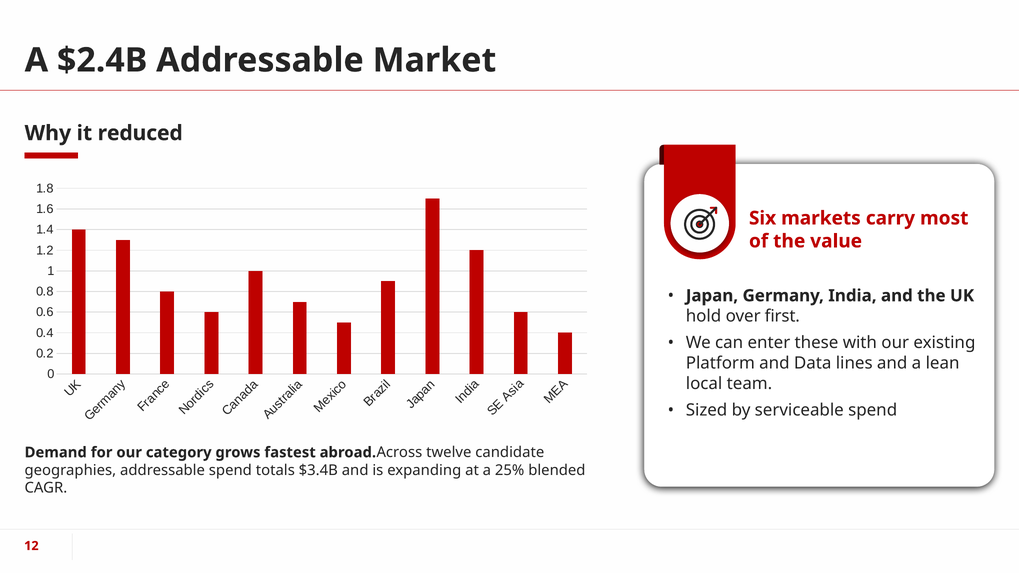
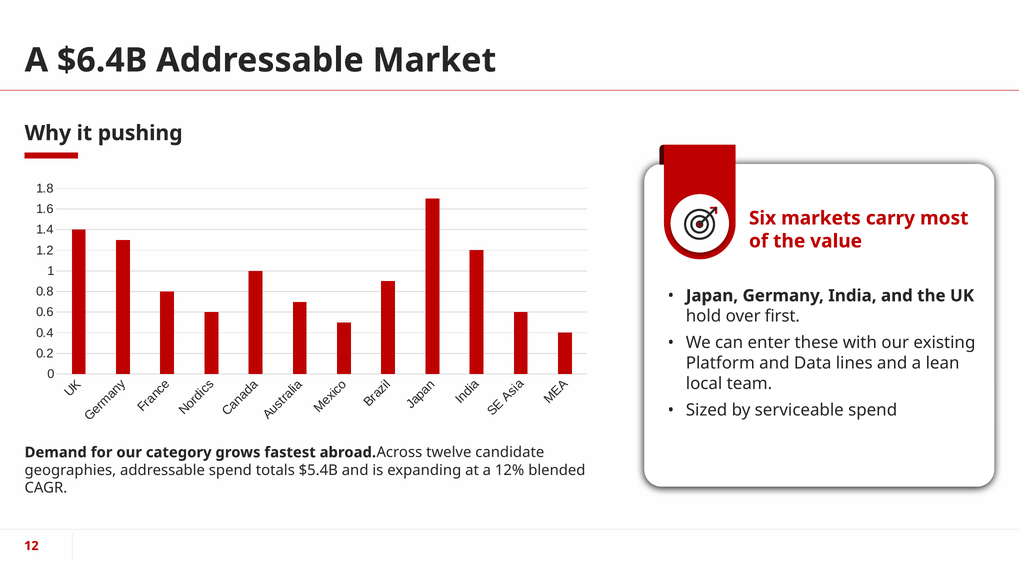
$2.4B: $2.4B -> $6.4B
reduced: reduced -> pushing
$3.4B: $3.4B -> $5.4B
25%: 25% -> 12%
